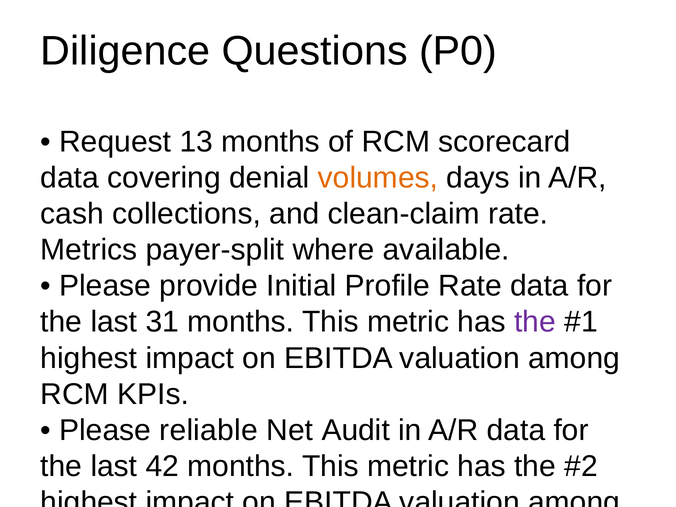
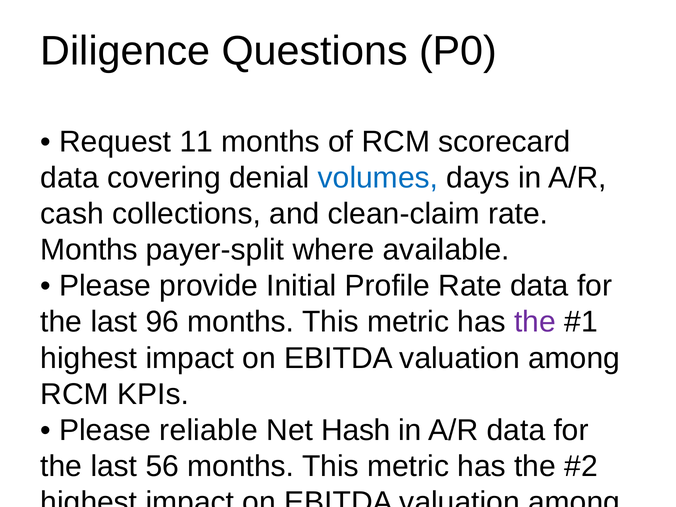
13: 13 -> 11
volumes colour: orange -> blue
Metrics at (89, 250): Metrics -> Months
31: 31 -> 96
Audit: Audit -> Hash
42: 42 -> 56
